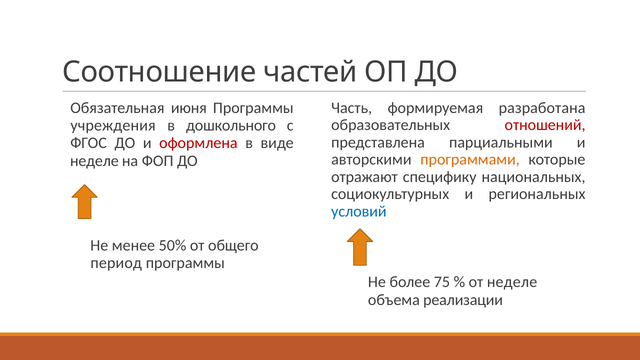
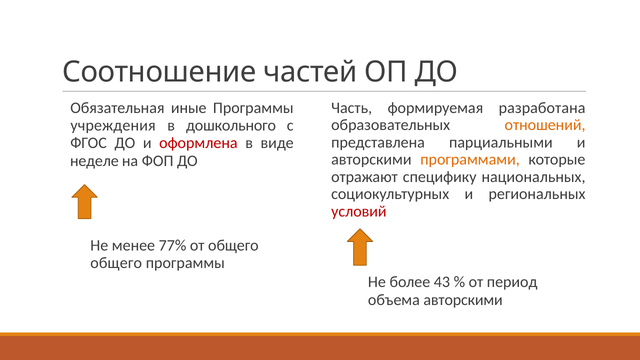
июня: июня -> иные
отношений colour: red -> orange
условий colour: blue -> red
50%: 50% -> 77%
период at (116, 263): период -> общего
75: 75 -> 43
от неделе: неделе -> период
объема реализации: реализации -> авторскими
